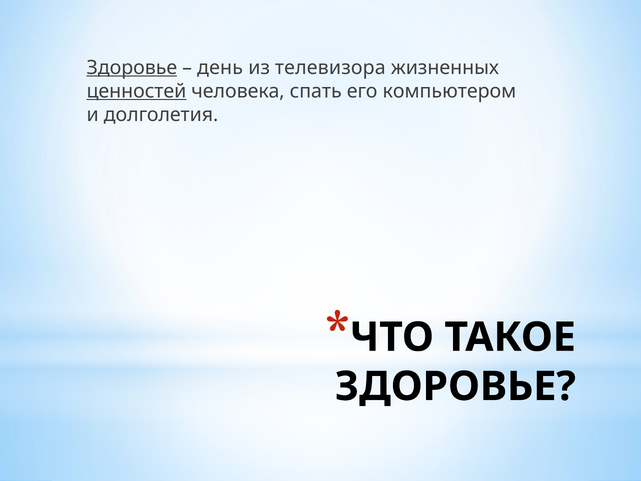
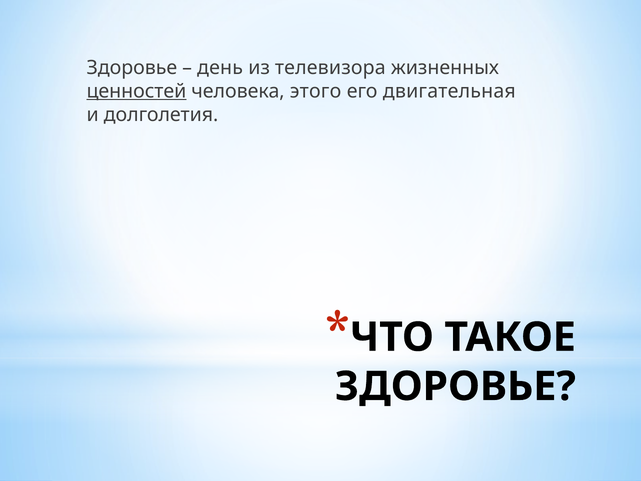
Здоровье at (132, 68) underline: present -> none
спать: спать -> этого
компьютером: компьютером -> двигательная
